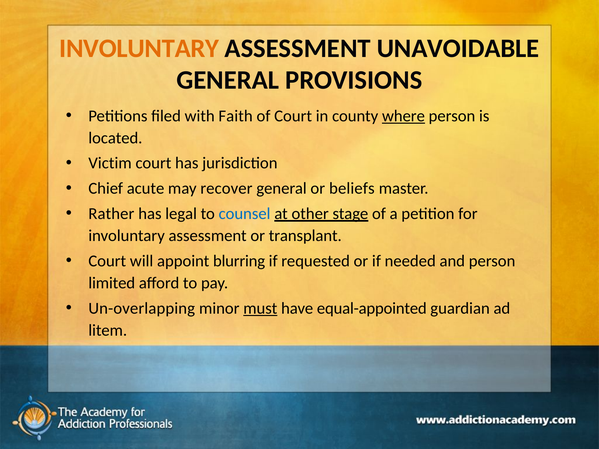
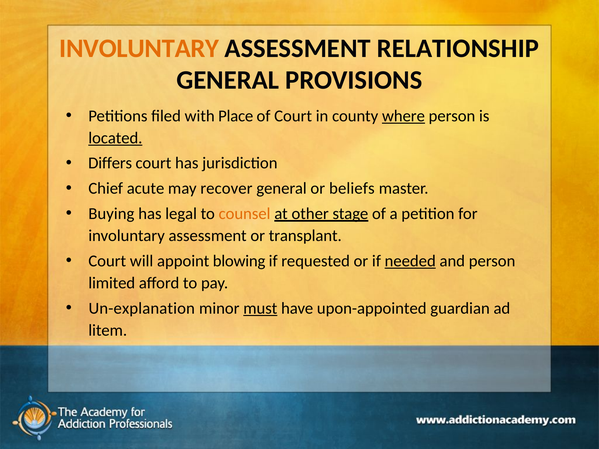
UNAVOIDABLE: UNAVOIDABLE -> RELATIONSHIP
Faith: Faith -> Place
located underline: none -> present
Victim: Victim -> Differs
Rather: Rather -> Buying
counsel colour: blue -> orange
blurring: blurring -> blowing
needed underline: none -> present
Un-overlapping: Un-overlapping -> Un-explanation
equal-appointed: equal-appointed -> upon-appointed
